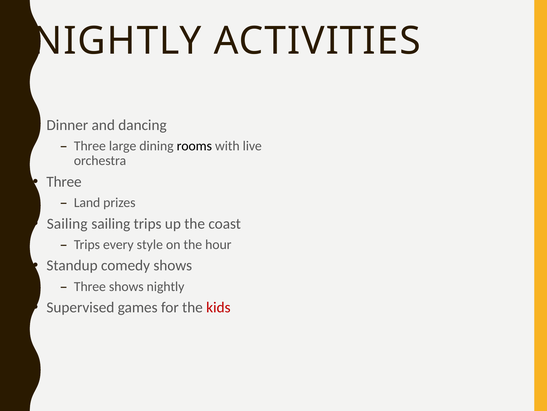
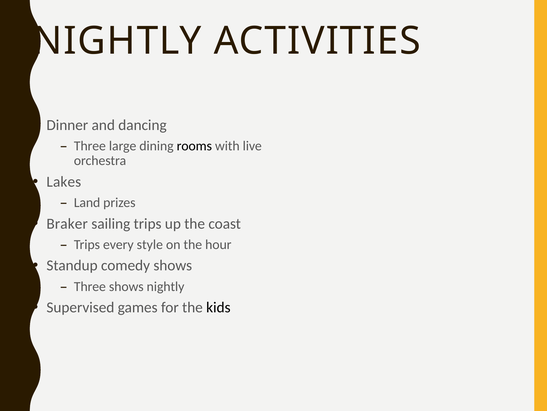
Three at (64, 181): Three -> Lakes
Sailing at (67, 223): Sailing -> Braker
kids colour: red -> black
